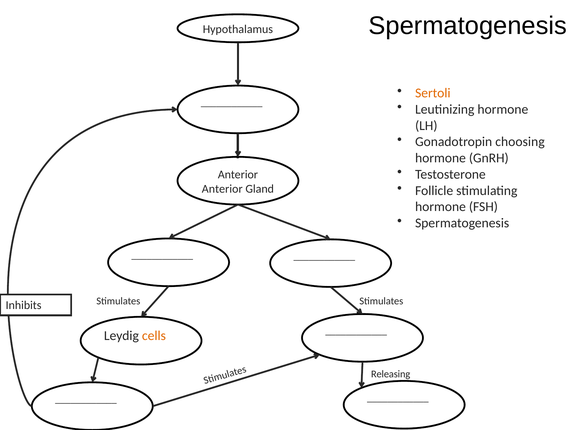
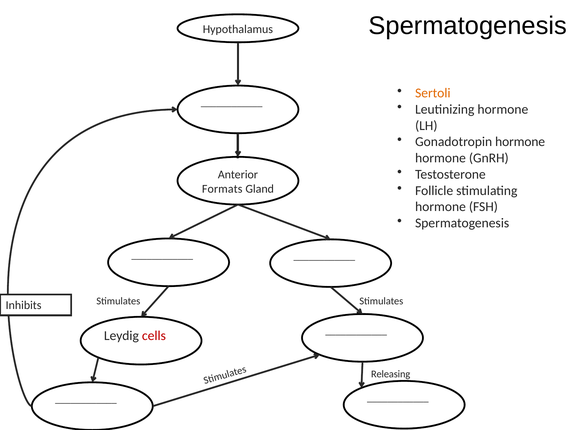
Gonadotropin choosing: choosing -> hormone
Anterior at (222, 189): Anterior -> Formats
cells colour: orange -> red
